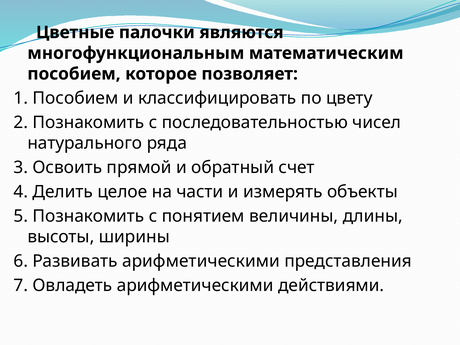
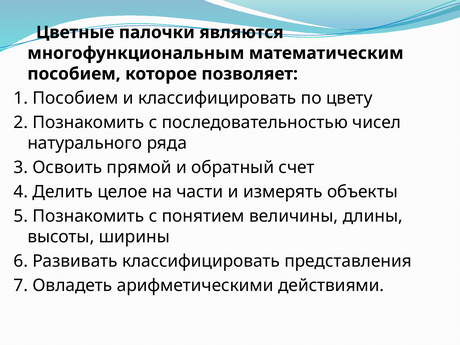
Развивать арифметическими: арифметическими -> классифицировать
